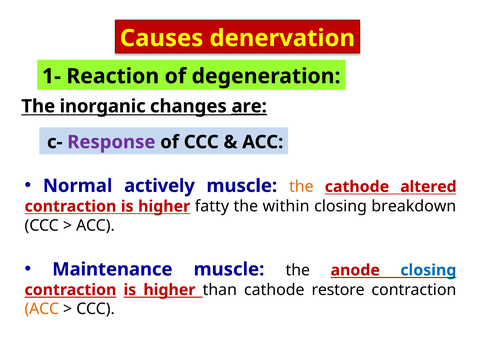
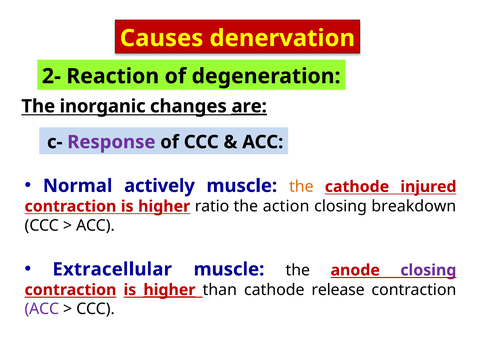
1-: 1- -> 2-
altered: altered -> injured
fatty: fatty -> ratio
within: within -> action
Maintenance: Maintenance -> Extracellular
closing at (428, 270) colour: blue -> purple
higher at (169, 290) underline: none -> present
restore: restore -> release
ACC at (42, 309) colour: orange -> purple
